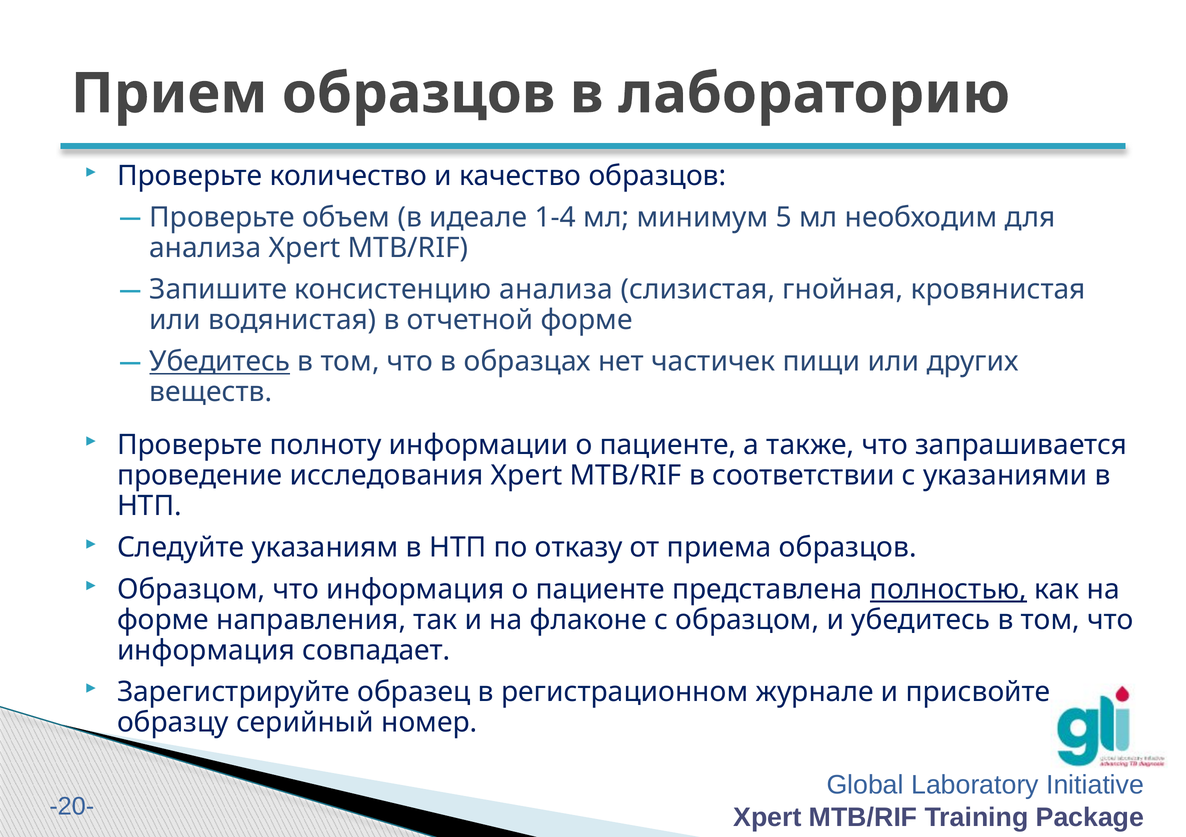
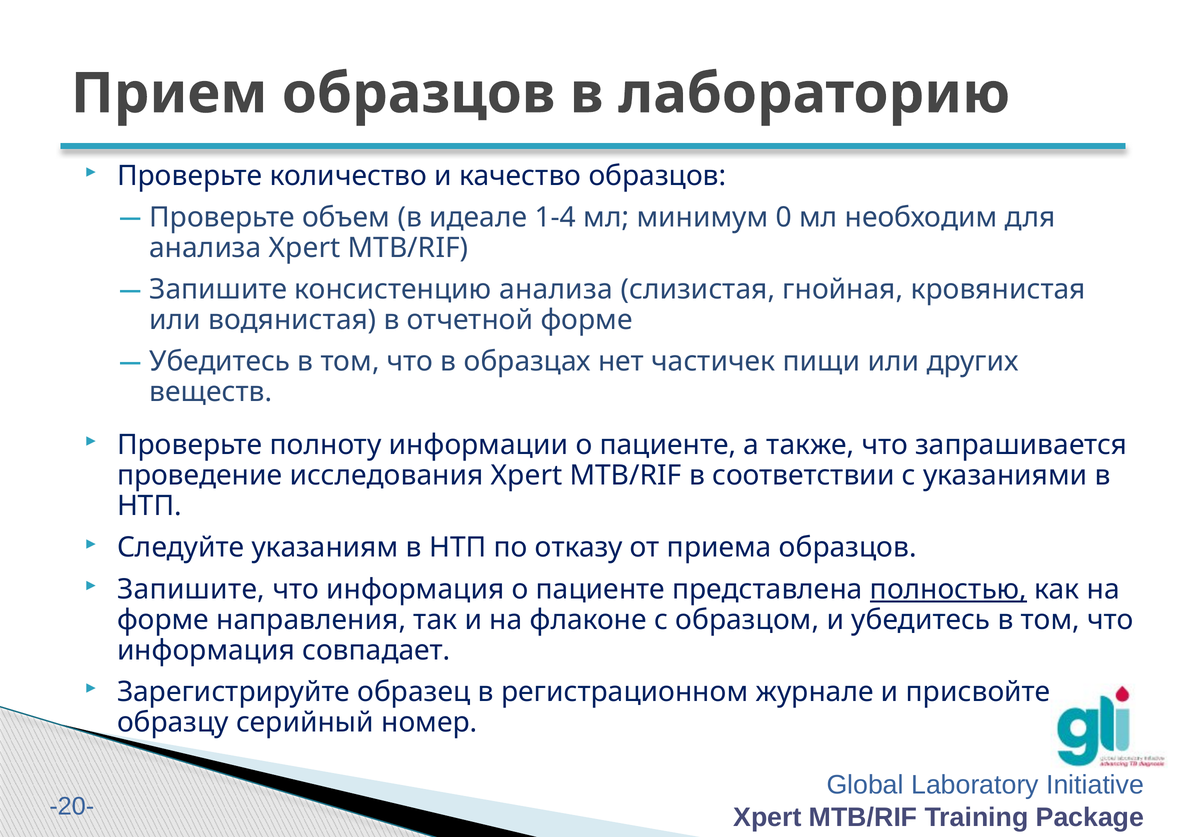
5: 5 -> 0
Убедитесь at (220, 362) underline: present -> none
Образцом at (191, 589): Образцом -> Запишите
